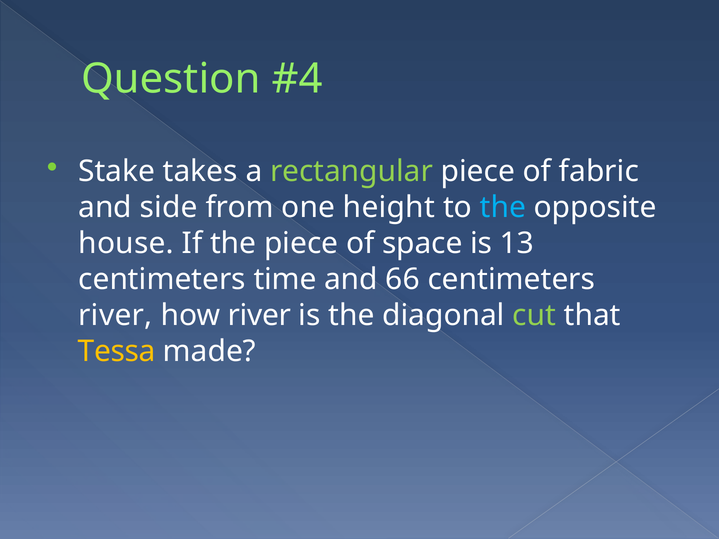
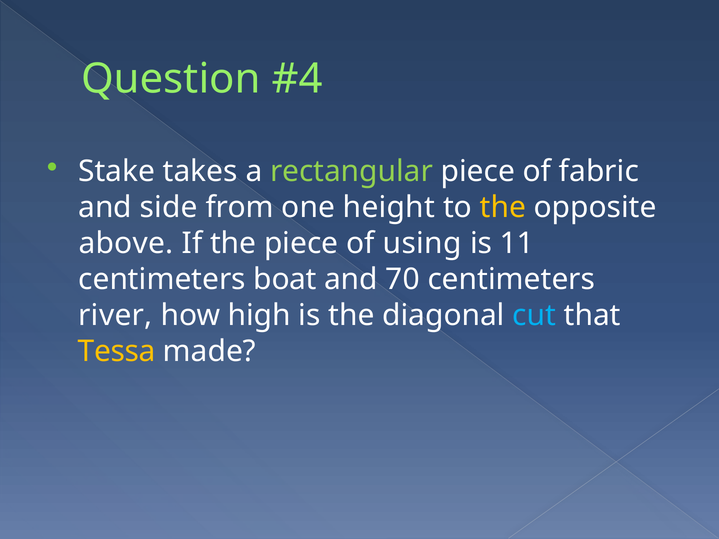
the at (503, 208) colour: light blue -> yellow
house: house -> above
space: space -> using
13: 13 -> 11
time: time -> boat
66: 66 -> 70
how river: river -> high
cut colour: light green -> light blue
